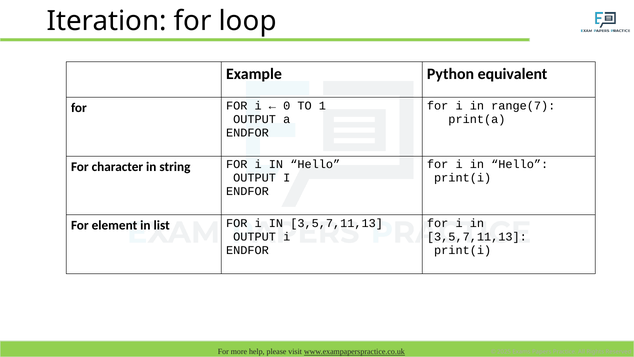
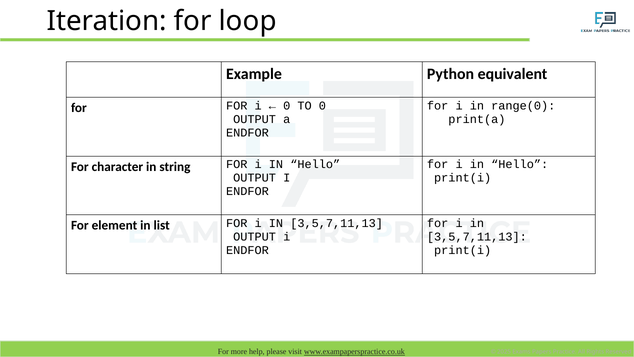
range(7: range(7 -> range(0
TO 1: 1 -> 0
